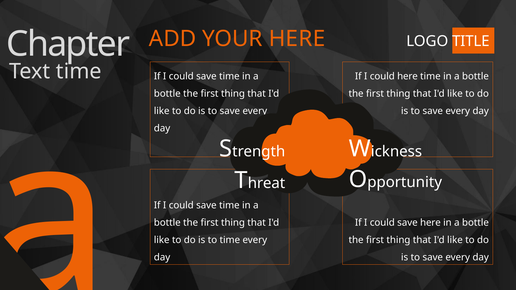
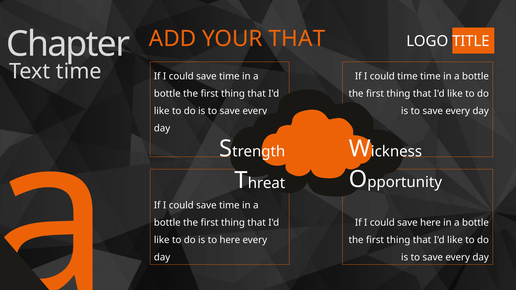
YOUR HERE: HERE -> THAT
could here: here -> time
to time: time -> here
